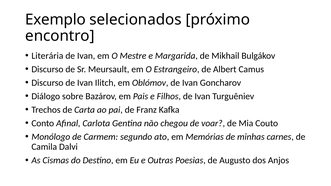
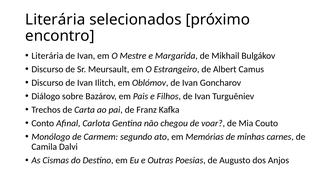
Exemplo at (55, 20): Exemplo -> Literária
